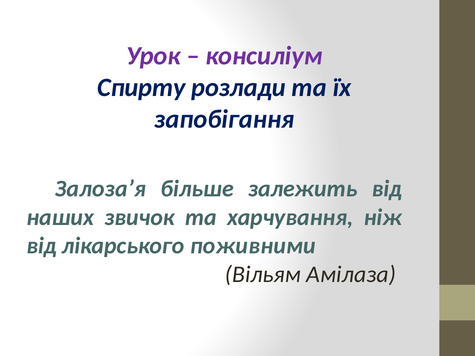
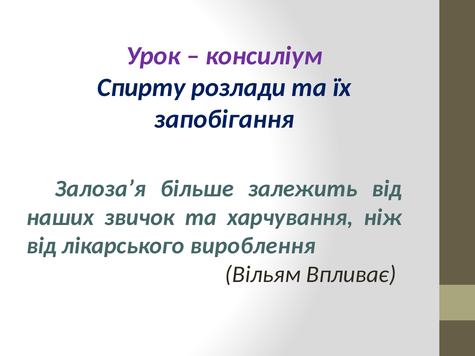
поживними: поживними -> вироблення
Амілаза: Амілаза -> Впливає
